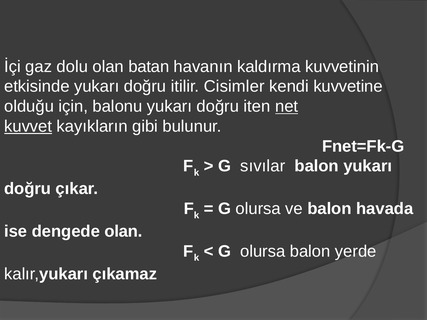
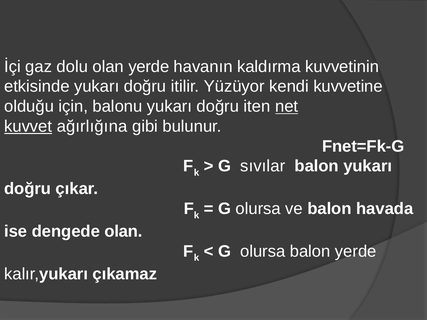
olan batan: batan -> yerde
Cisimler: Cisimler -> Yüzüyor
kayıkların: kayıkların -> ağırlığına
